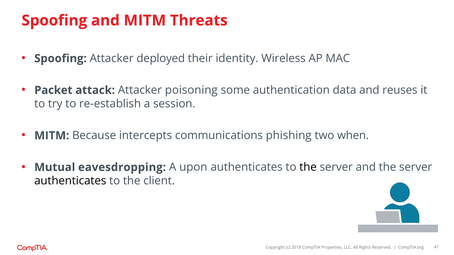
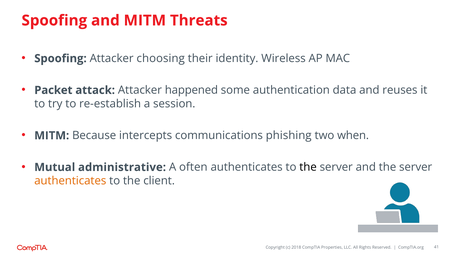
deployed: deployed -> choosing
poisoning: poisoning -> happened
eavesdropping: eavesdropping -> administrative
upon: upon -> often
authenticates at (70, 181) colour: black -> orange
